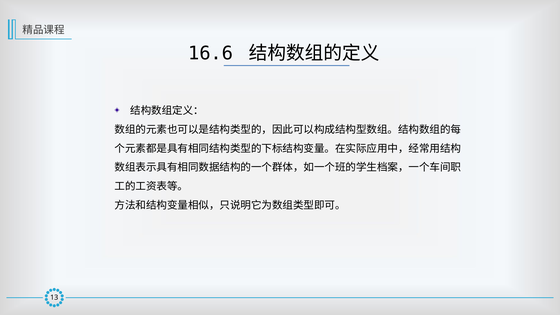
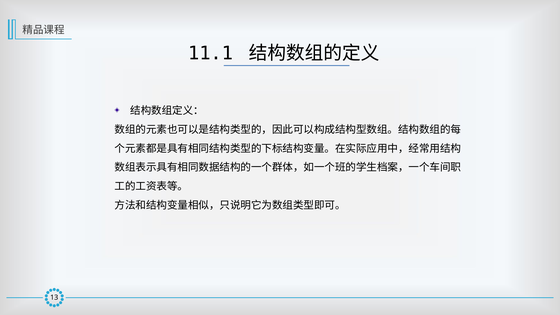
16.6: 16.6 -> 11.1
